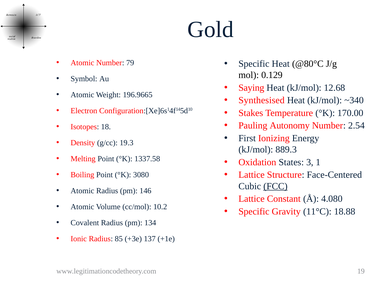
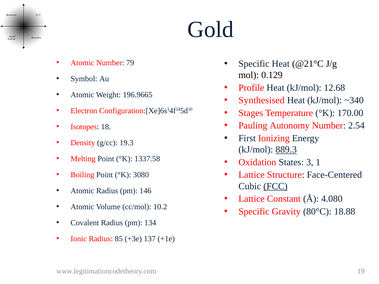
@80°C: @80°C -> @21°C
Saying: Saying -> Profile
Stakes: Stakes -> Stages
889.3 underline: none -> present
11°C: 11°C -> 80°C
